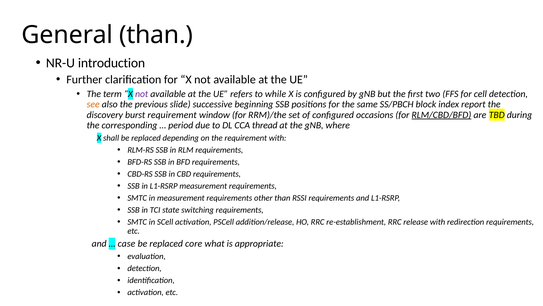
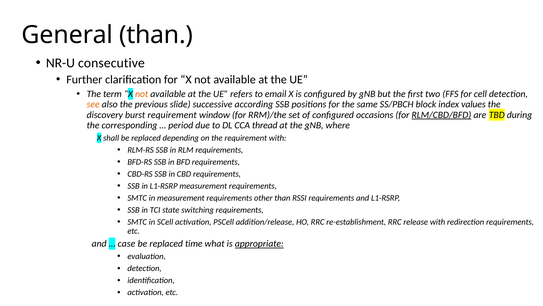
introduction: introduction -> consecutive
not at (142, 94) colour: purple -> orange
while: while -> email
beginning: beginning -> according
report: report -> values
core: core -> time
appropriate underline: none -> present
